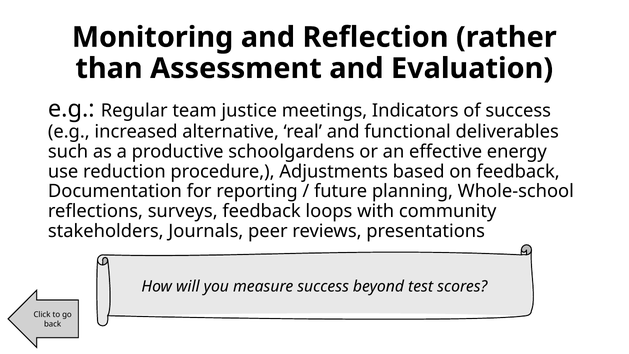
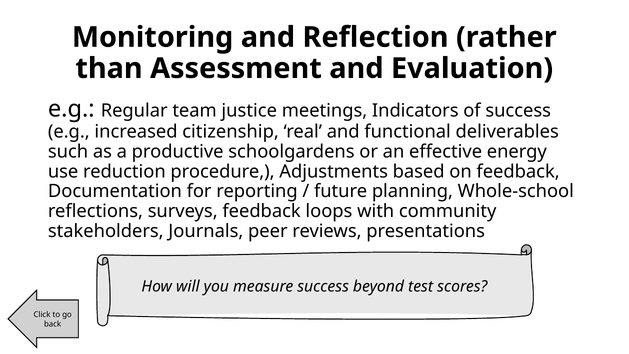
alternative: alternative -> citizenship
